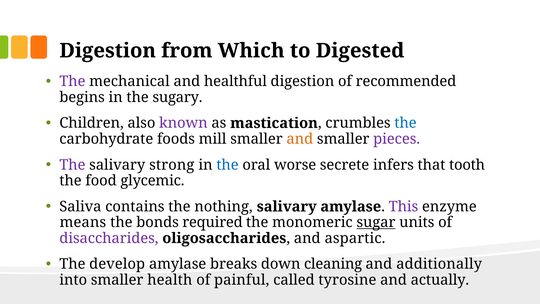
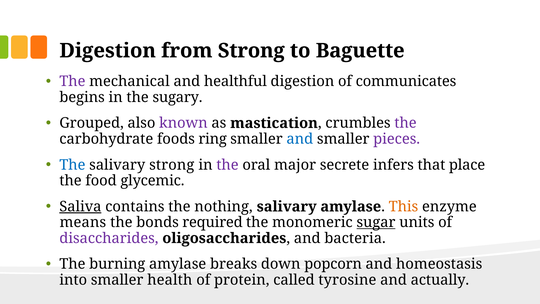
from Which: Which -> Strong
Digested: Digested -> Baguette
recommended: recommended -> communicates
Children: Children -> Grouped
the at (406, 123) colour: blue -> purple
mill: mill -> ring
and at (300, 139) colour: orange -> blue
The at (72, 165) colour: purple -> blue
the at (227, 165) colour: blue -> purple
worse: worse -> major
tooth: tooth -> place
Saliva underline: none -> present
This colour: purple -> orange
aspartic: aspartic -> bacteria
develop: develop -> burning
cleaning: cleaning -> popcorn
additionally: additionally -> homeostasis
painful: painful -> protein
